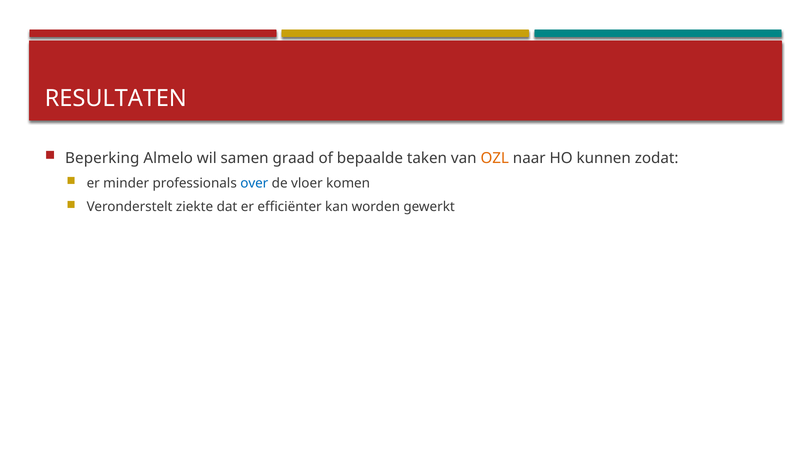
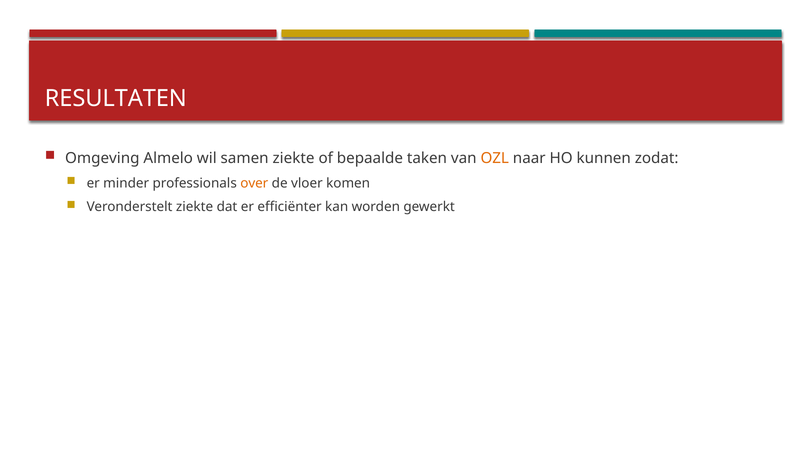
Beperking: Beperking -> Omgeving
samen graad: graad -> ziekte
over colour: blue -> orange
